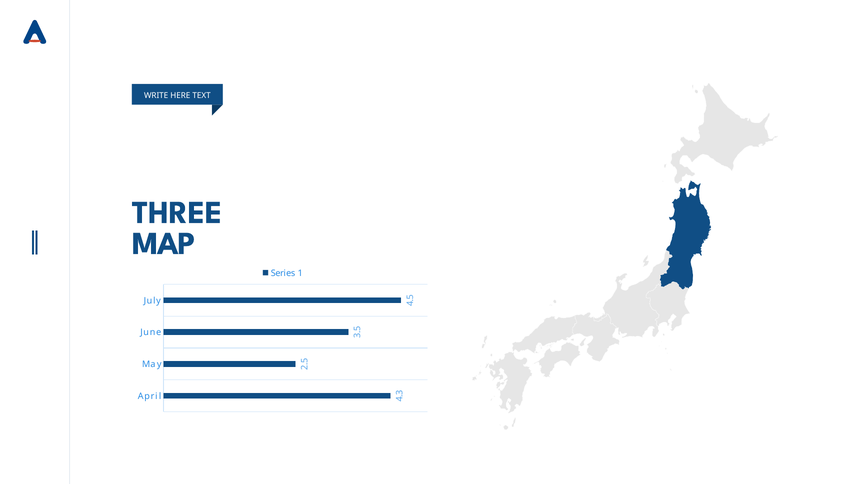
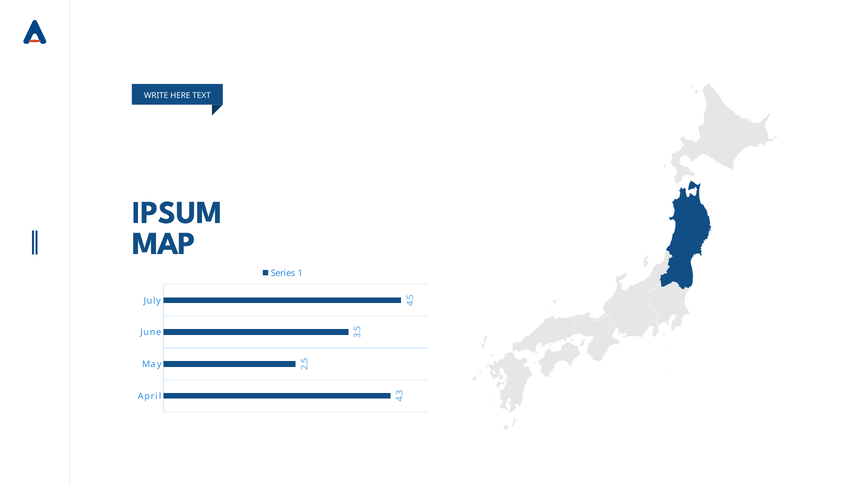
THREE: THREE -> IPSUM
